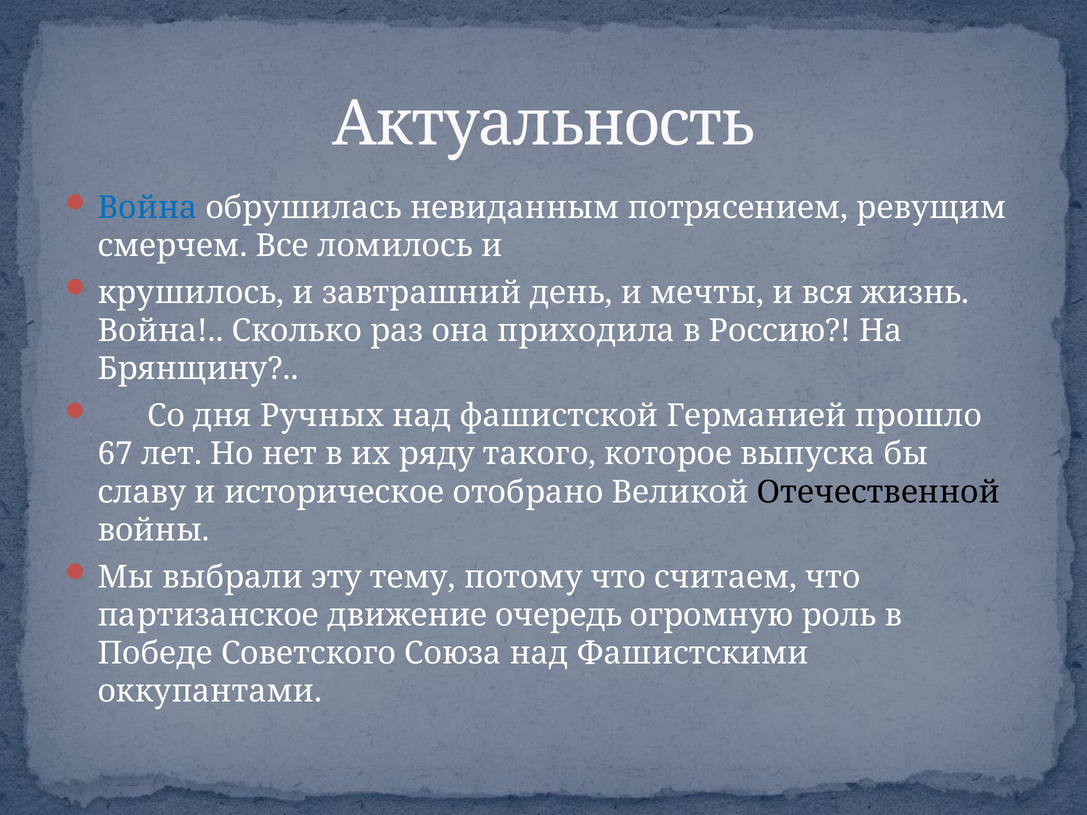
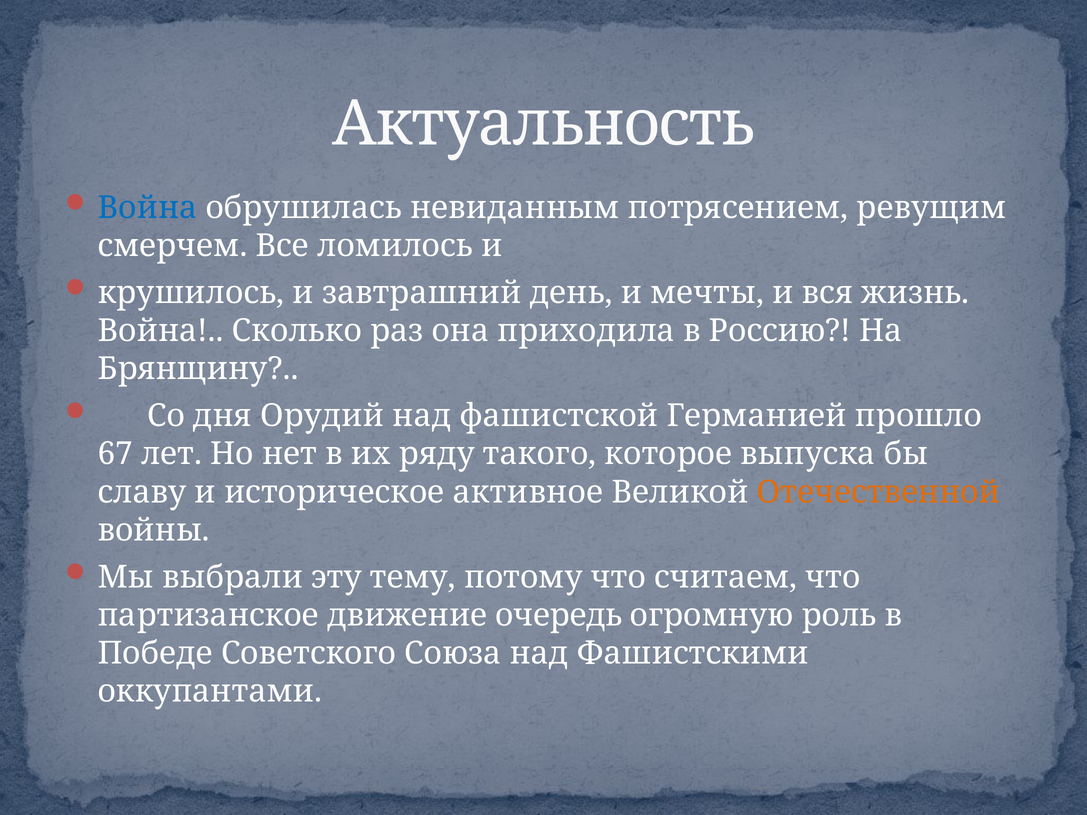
Ручных: Ручных -> Орудий
отобрано: отобрано -> активное
Отечественной colour: black -> orange
